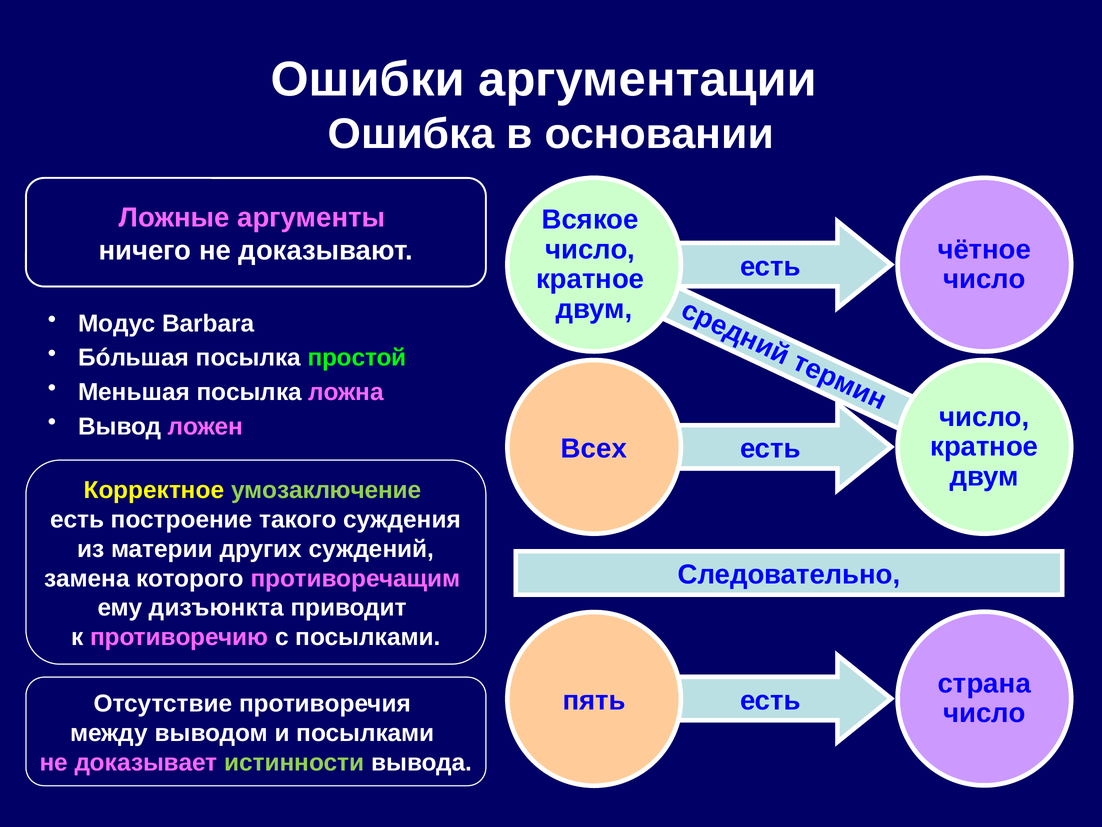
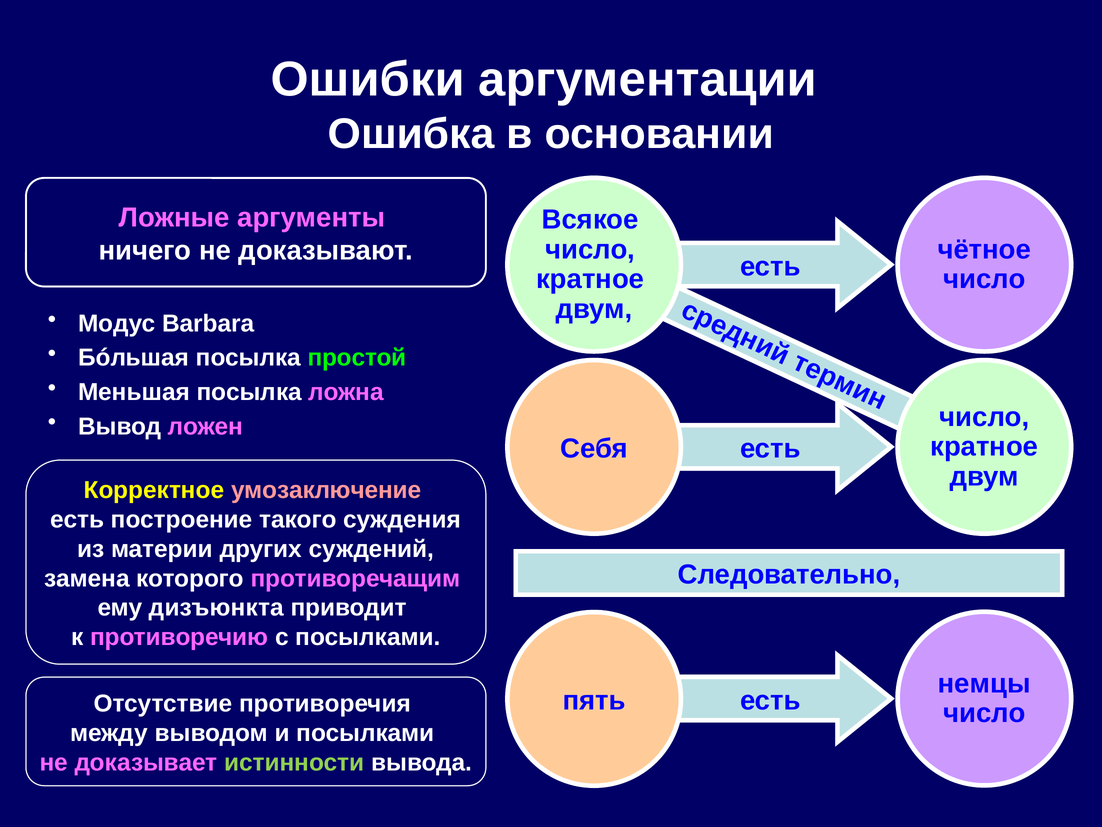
Всех: Всех -> Себя
умозаключение colour: light green -> pink
страна: страна -> немцы
